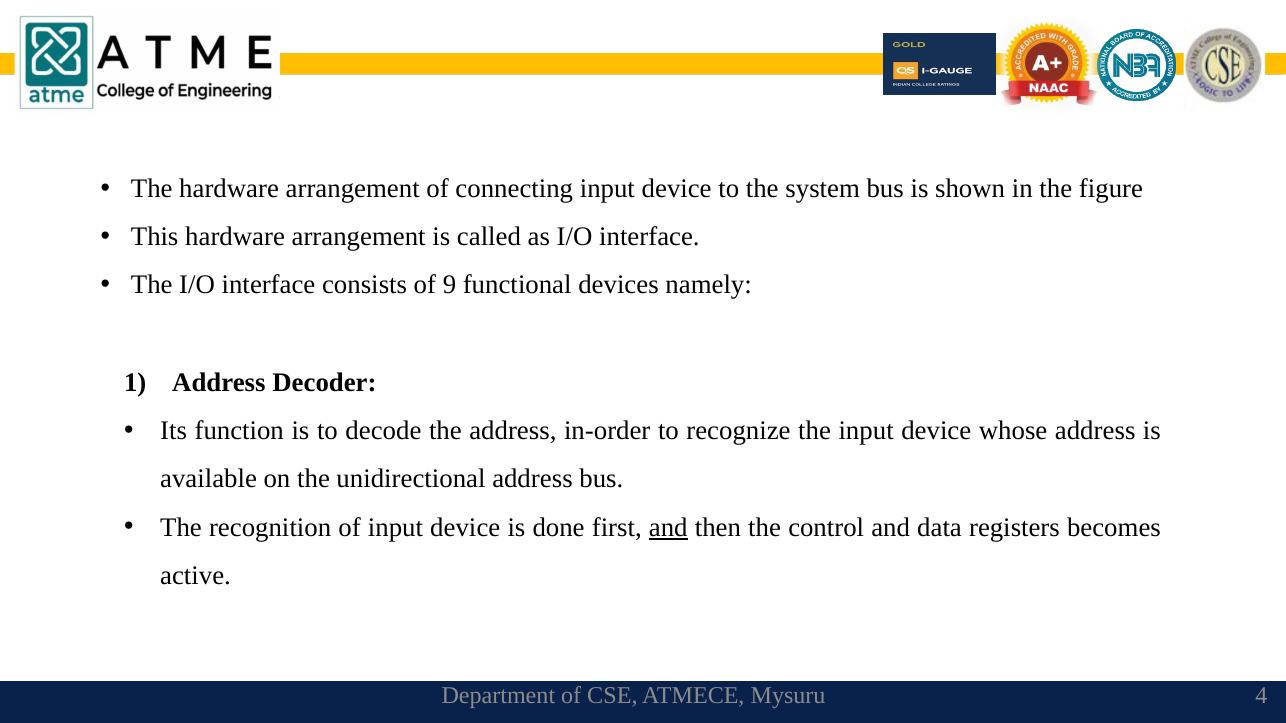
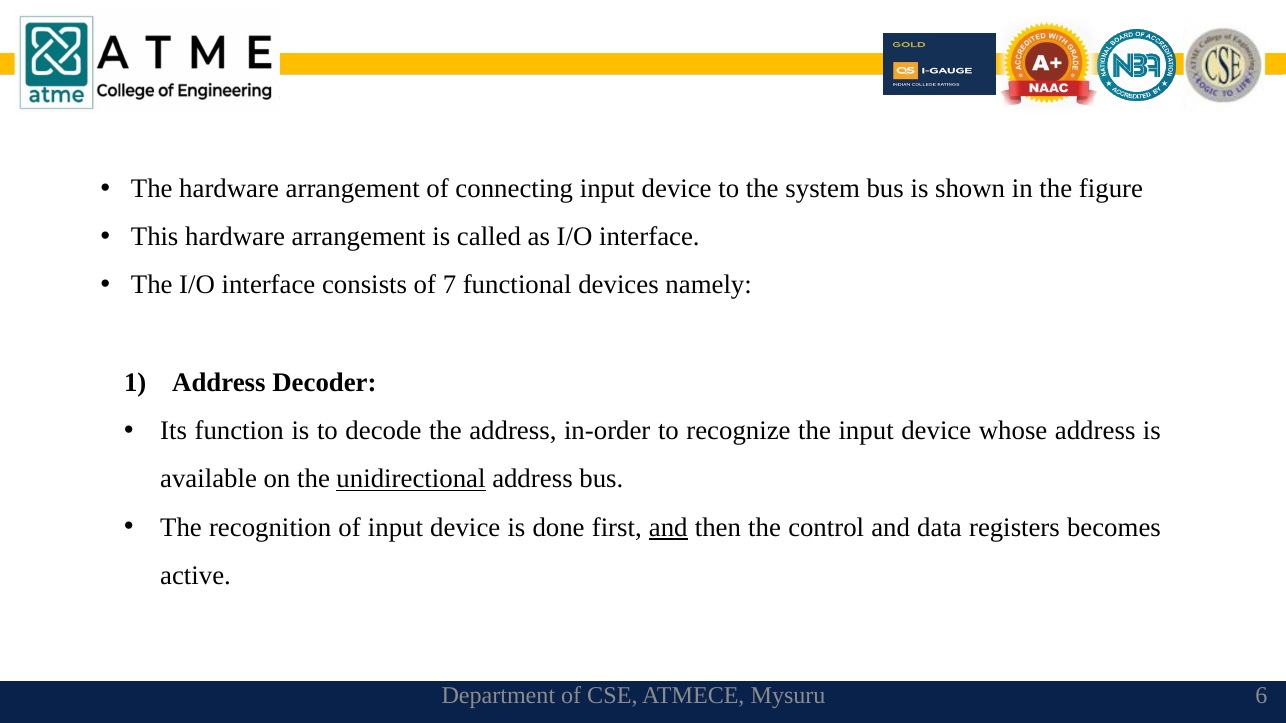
9: 9 -> 7
unidirectional underline: none -> present
4: 4 -> 6
